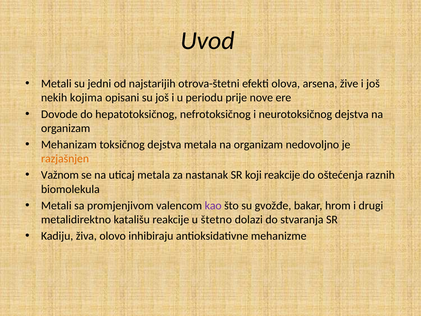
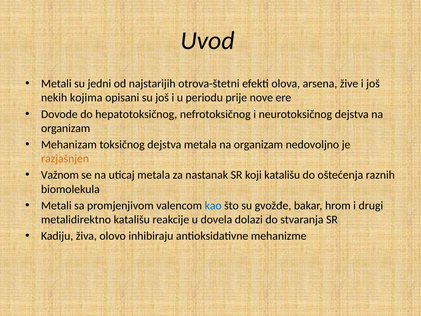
koji reakcije: reakcije -> katališu
kao colour: purple -> blue
štetno: štetno -> dovela
